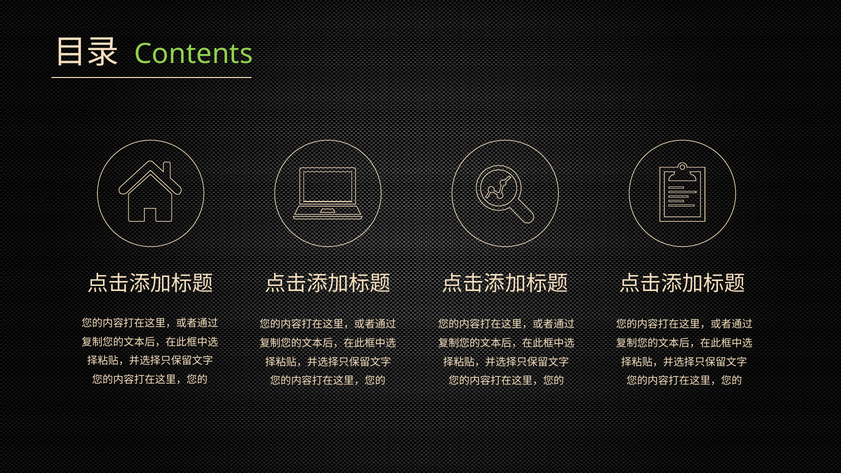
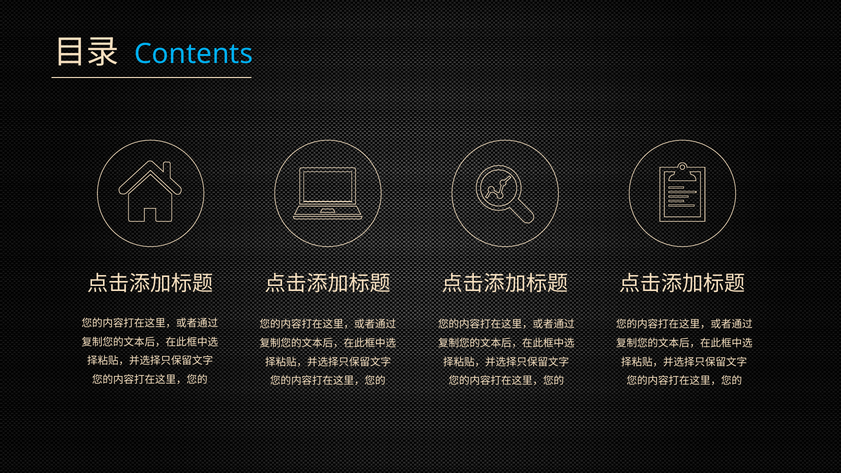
Contents colour: light green -> light blue
